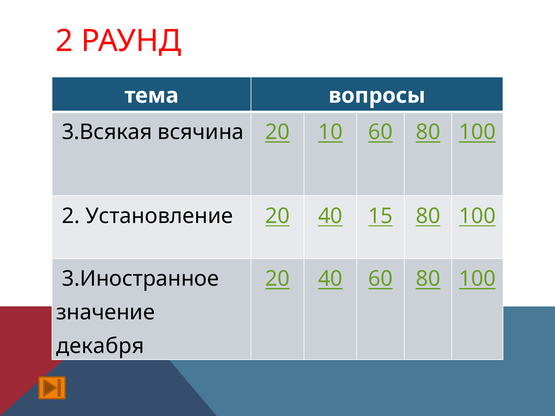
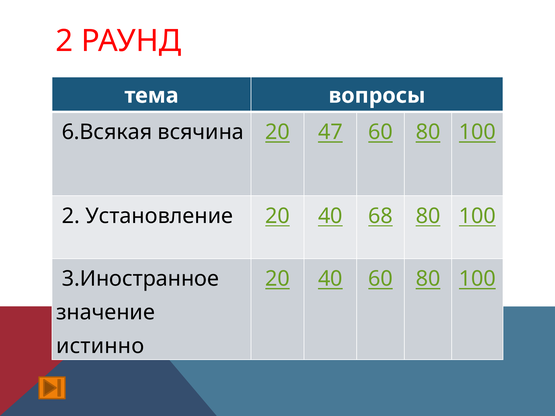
3.Всякая: 3.Всякая -> 6.Всякая
10: 10 -> 47
15: 15 -> 68
декабря: декабря -> истинно
